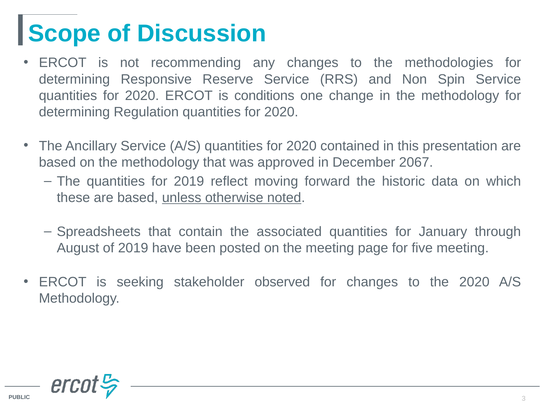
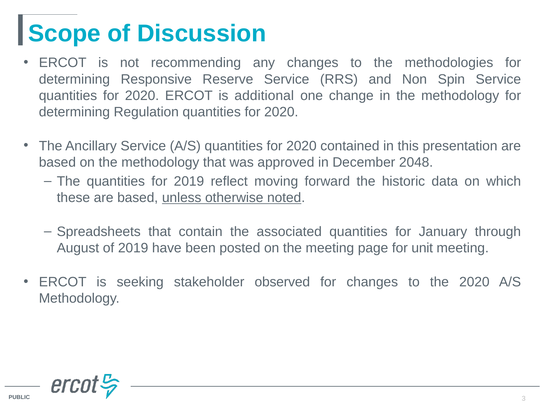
conditions: conditions -> additional
2067: 2067 -> 2048
five: five -> unit
